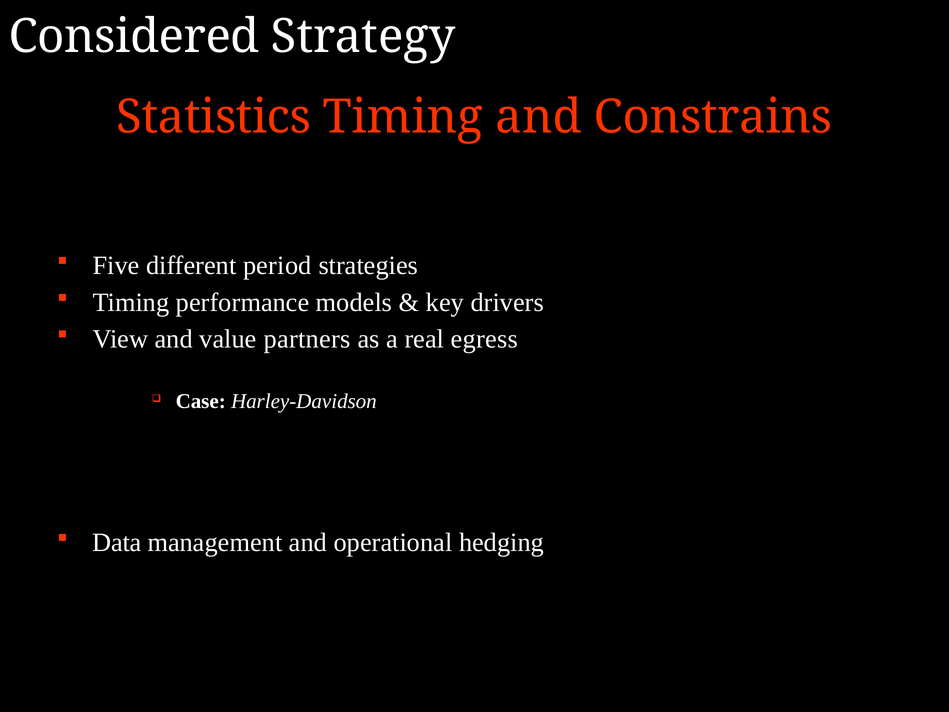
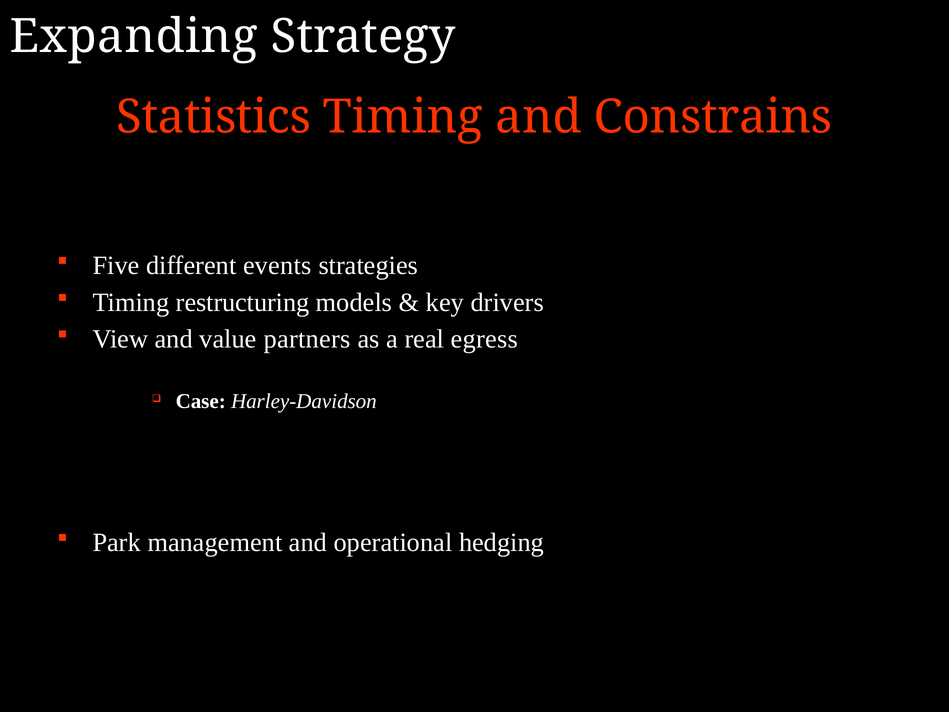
Considered: Considered -> Expanding
period: period -> events
performance: performance -> restructuring
Data: Data -> Park
